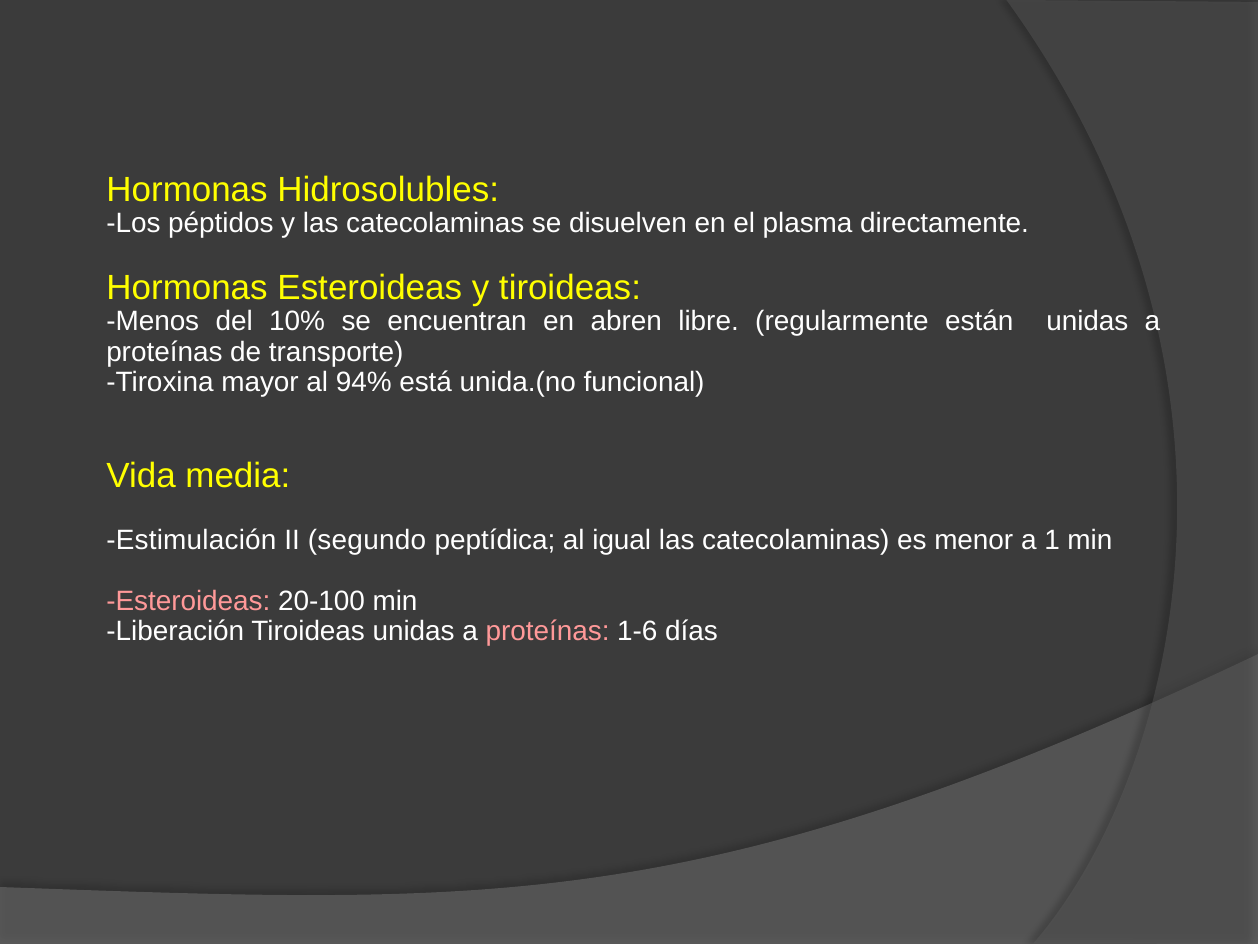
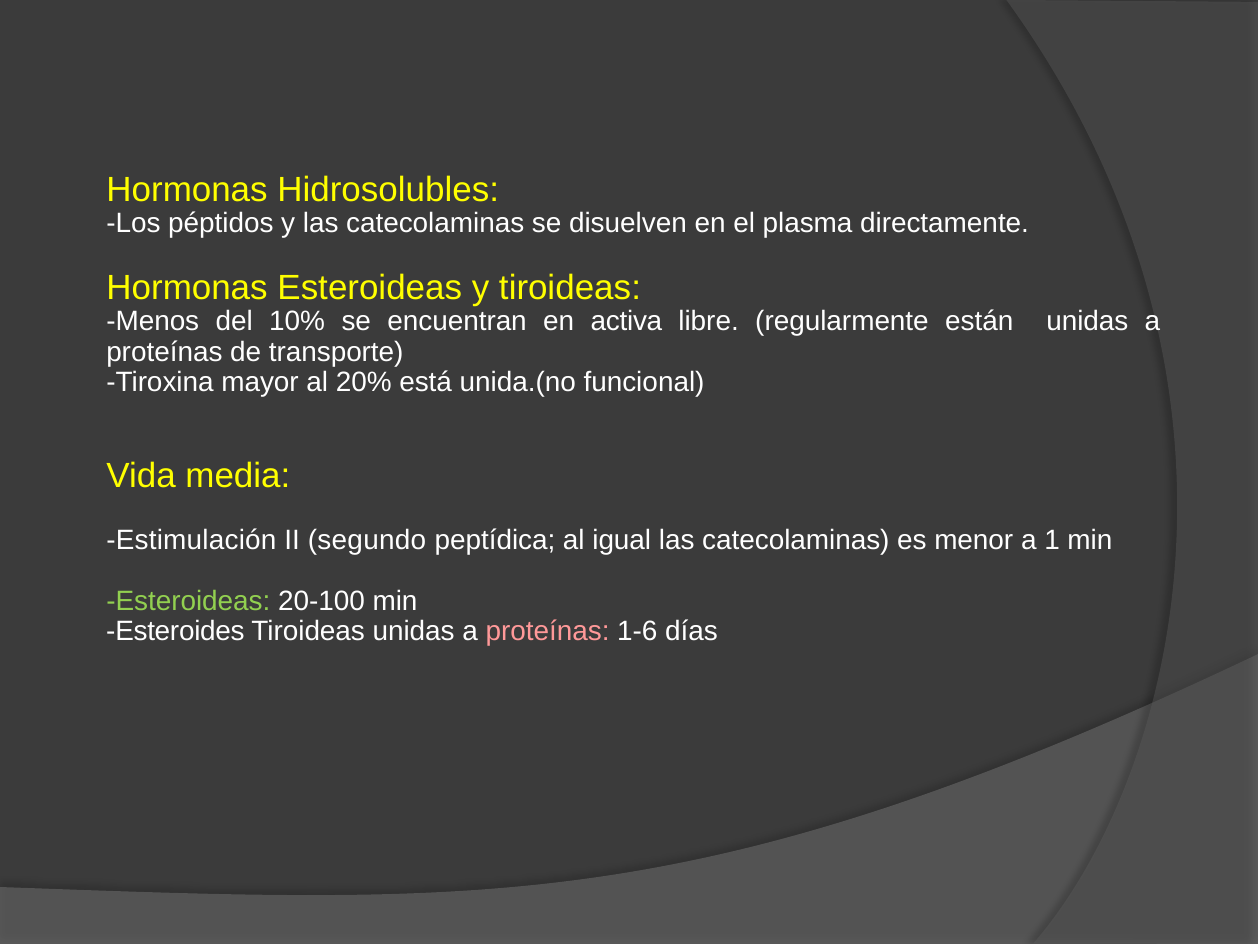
abren: abren -> activa
94%: 94% -> 20%
Esteroideas at (188, 601) colour: pink -> light green
Liberación: Liberación -> Esteroides
